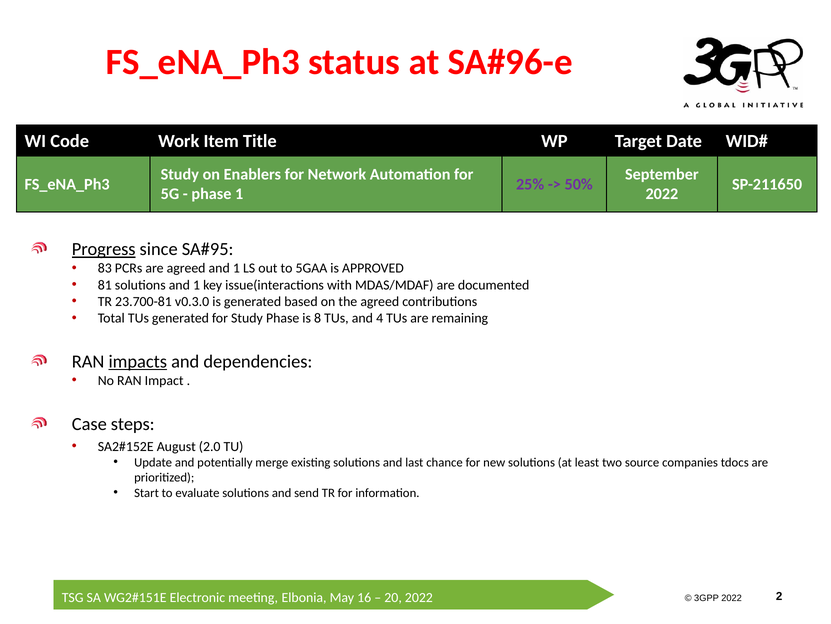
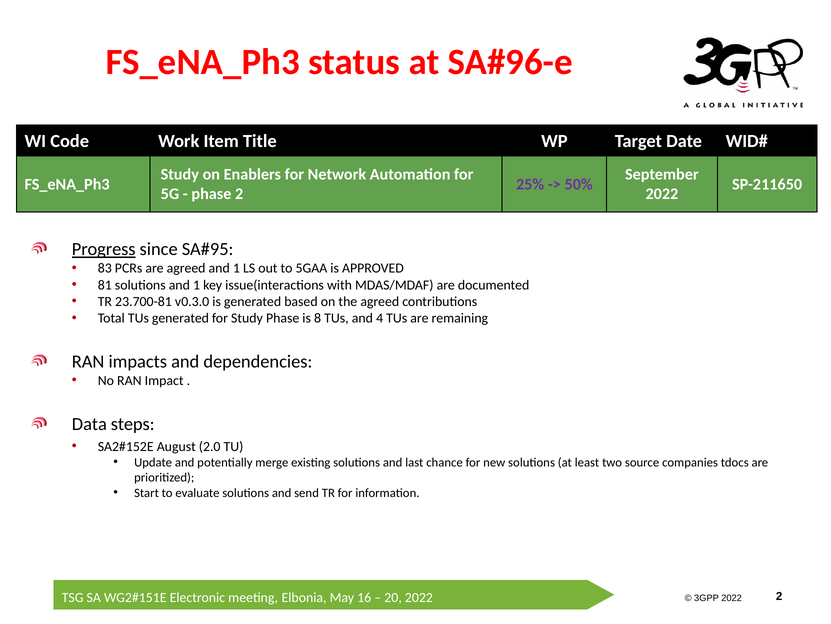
phase 1: 1 -> 2
impacts underline: present -> none
Case: Case -> Data
